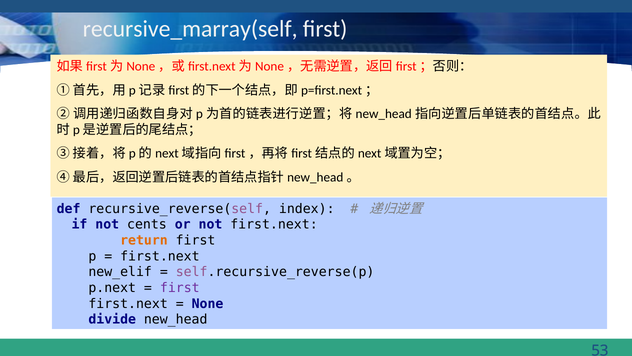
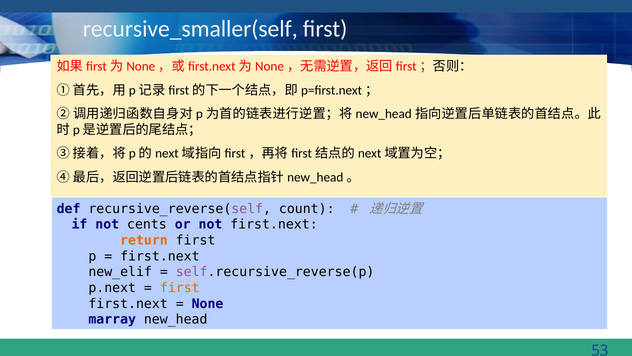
recursive_marray(self: recursive_marray(self -> recursive_smaller(self
index: index -> count
first at (180, 288) colour: purple -> orange
divide: divide -> marray
